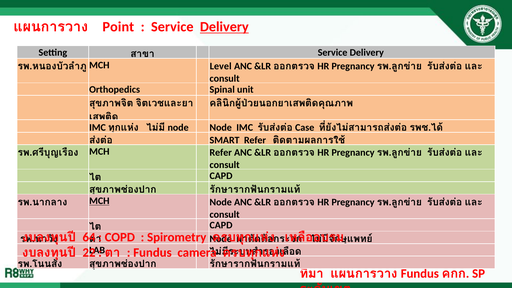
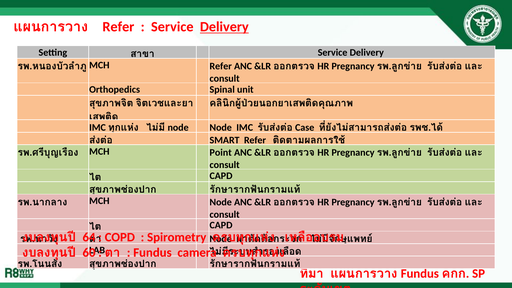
Point at (118, 27): Point -> Refer
MCH Level: Level -> Refer
MCH Refer: Refer -> Point
MCH at (99, 201) underline: present -> none
22: 22 -> 60
